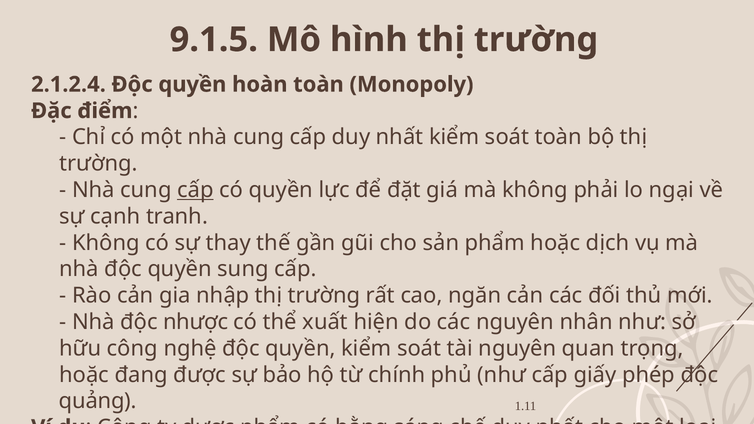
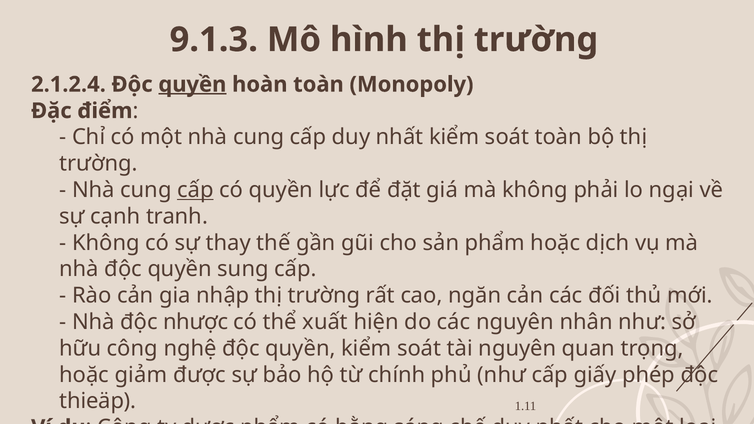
9.1.5: 9.1.5 -> 9.1.3
quyền at (192, 84) underline: none -> present
đang: đang -> giảm
quảng: quảng -> thieäp
